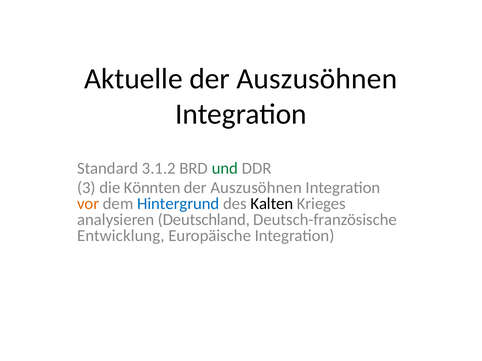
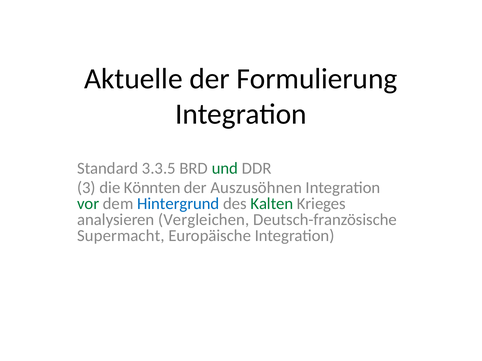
Auszusöhnen at (317, 79): Auszusöhnen -> Formulierung
3.1.2: 3.1.2 -> 3.3.5
vor colour: orange -> green
Kalten colour: black -> green
Deutschland: Deutschland -> Vergleichen
Entwicklung: Entwicklung -> Supermacht
